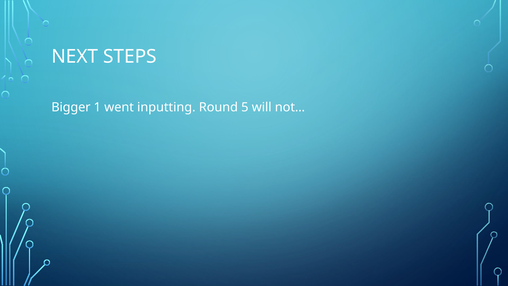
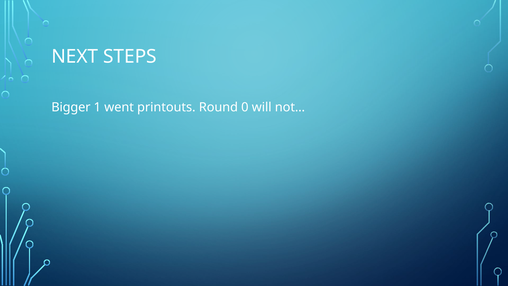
inputting: inputting -> printouts
5: 5 -> 0
